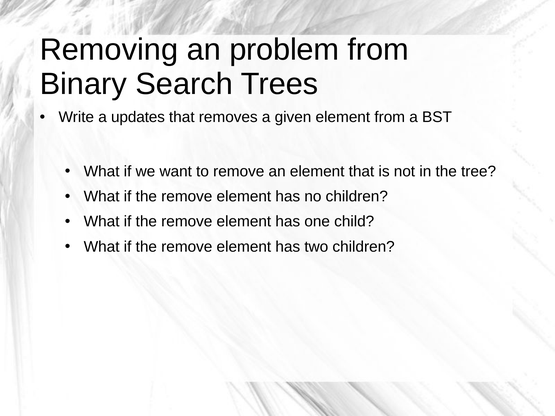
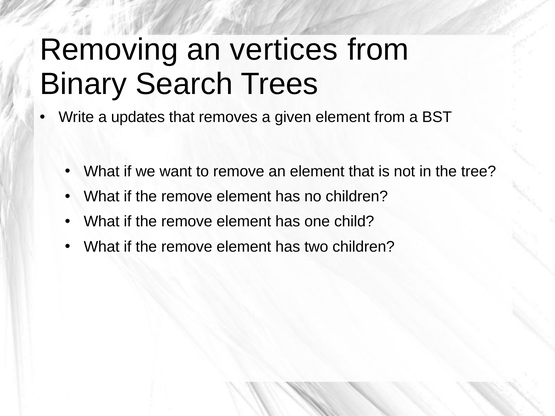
problem: problem -> vertices
